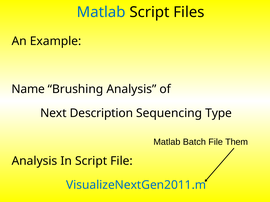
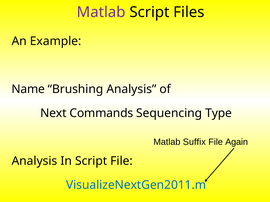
Matlab at (101, 12) colour: blue -> purple
Description: Description -> Commands
Batch: Batch -> Suffix
Them: Them -> Again
